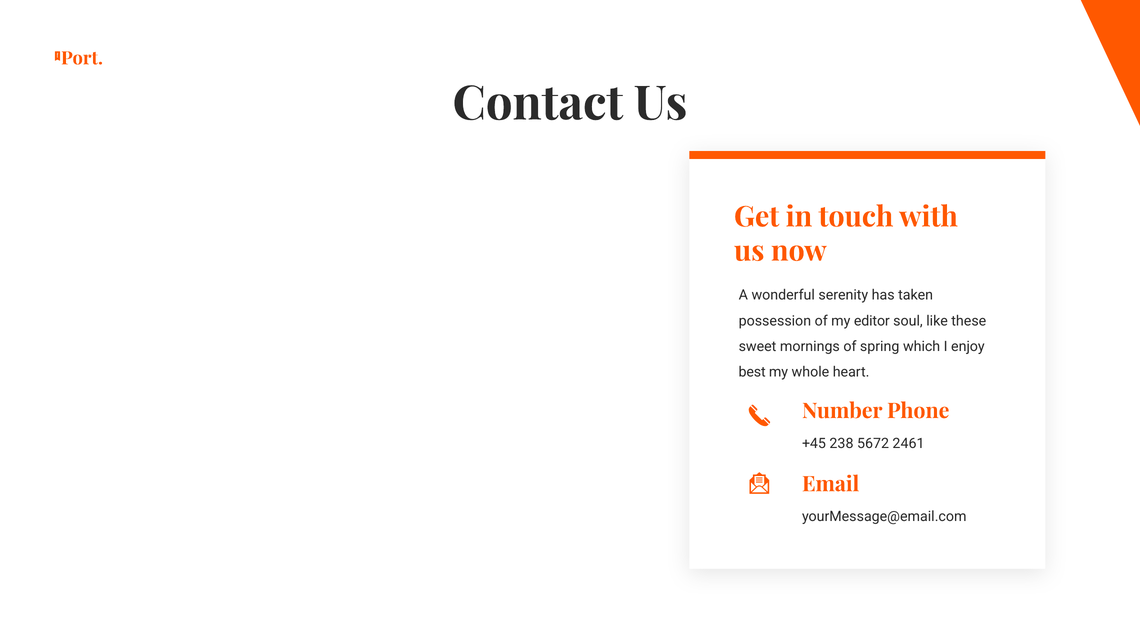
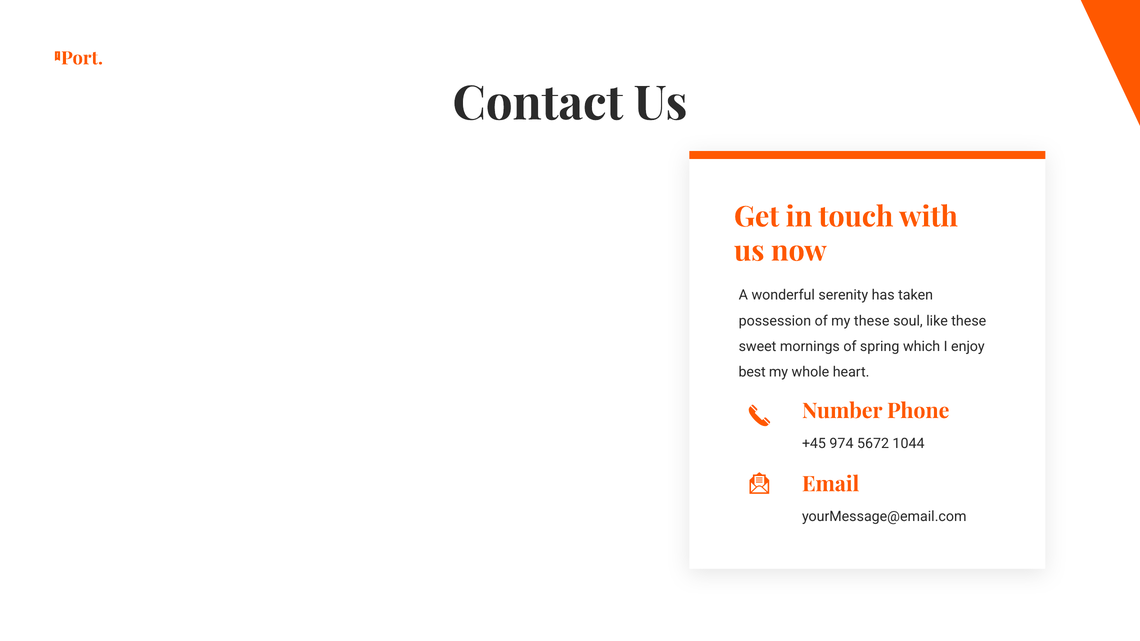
my editor: editor -> these
238: 238 -> 974
2461: 2461 -> 1044
